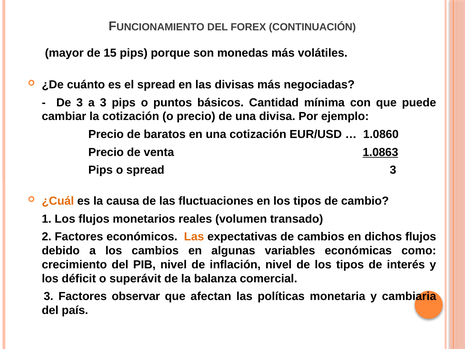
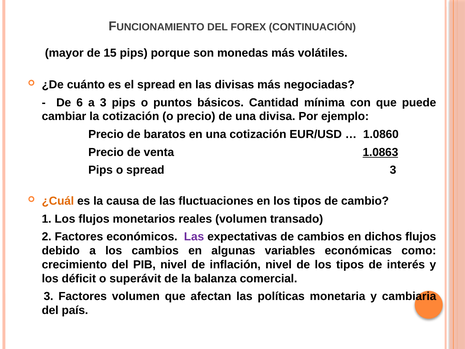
De 3: 3 -> 6
Las at (194, 237) colour: orange -> purple
Factores observar: observar -> volumen
